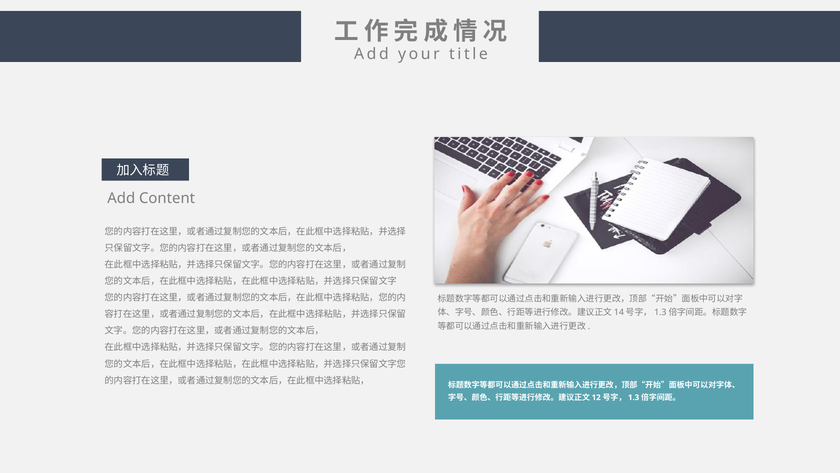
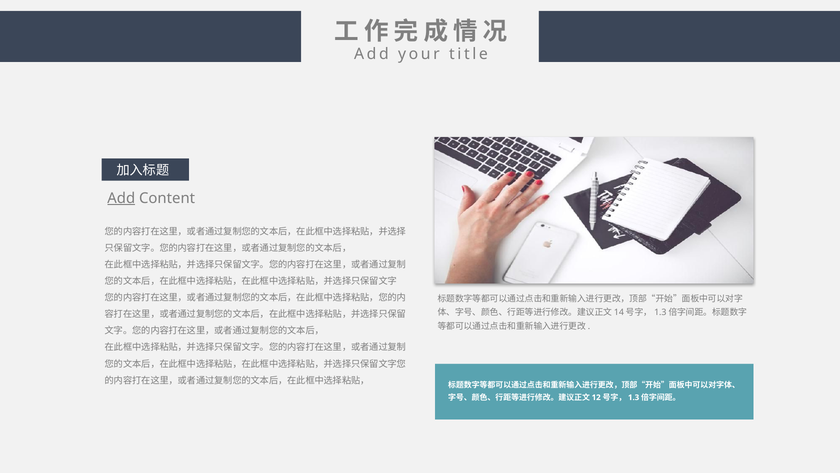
Add at (121, 198) underline: none -> present
